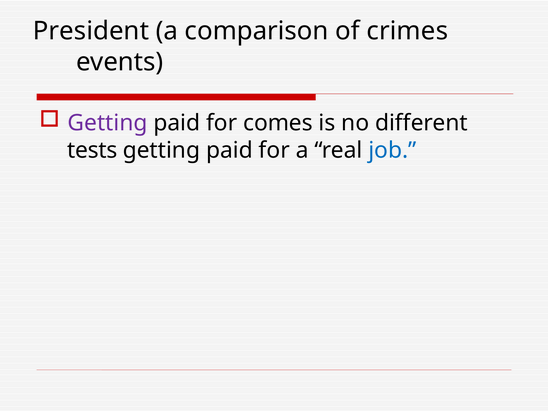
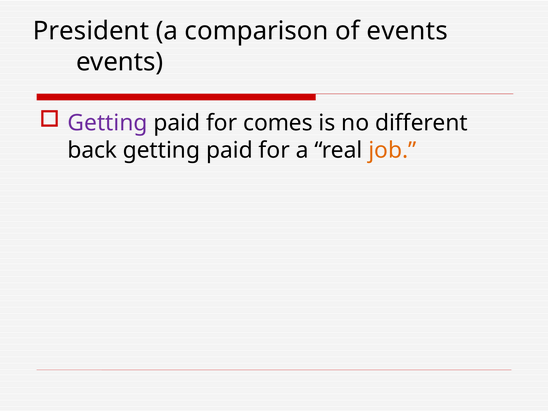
of crimes: crimes -> events
tests: tests -> back
job colour: blue -> orange
